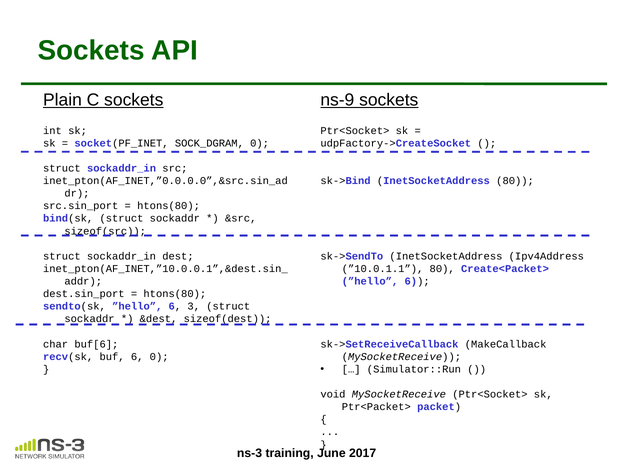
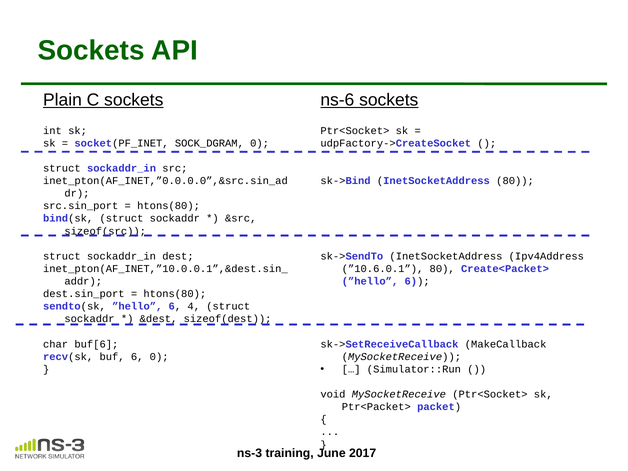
ns-9: ns-9 -> ns-6
”10.0.1.1: ”10.0.1.1 -> ”10.6.0.1
3: 3 -> 4
